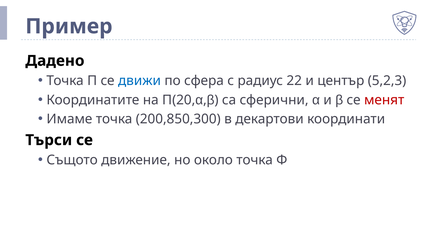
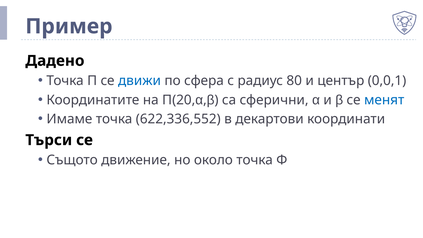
22: 22 -> 80
5,2,3: 5,2,3 -> 0,0,1
менят colour: red -> blue
200,850,300: 200,850,300 -> 622,336,552
